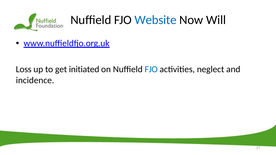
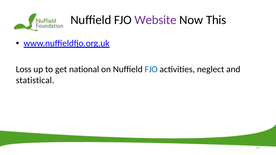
Website colour: blue -> purple
Will: Will -> This
initiated: initiated -> national
incidence: incidence -> statistical
